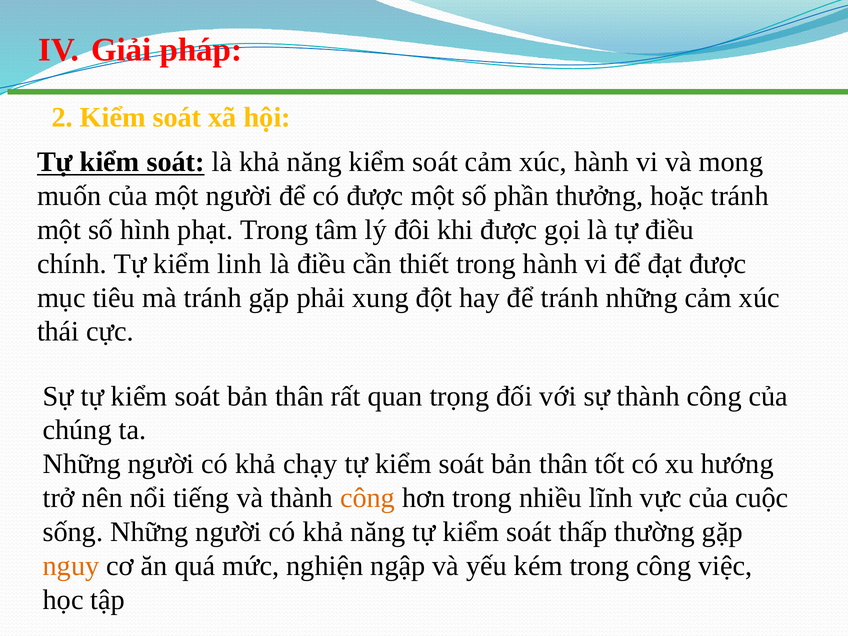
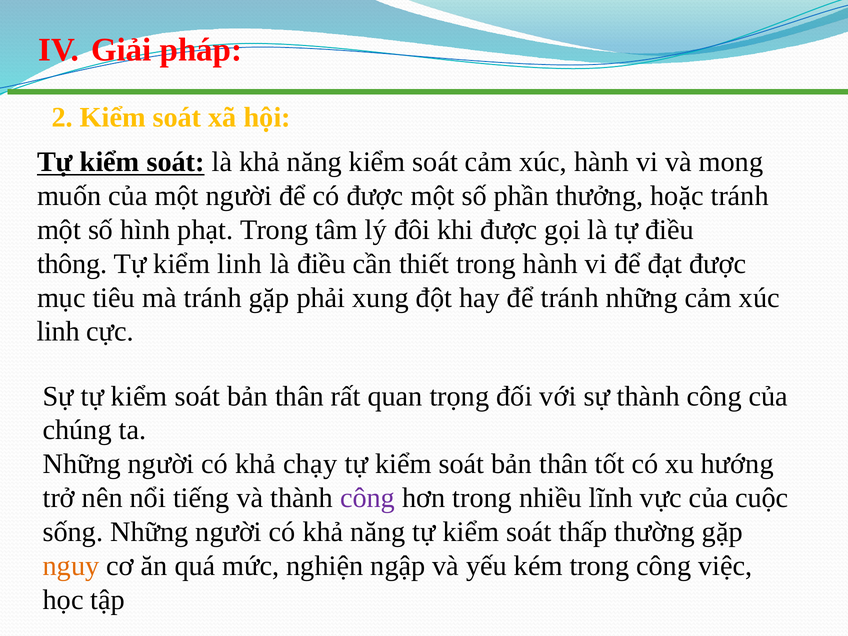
chính: chính -> thông
thái at (58, 332): thái -> linh
công at (368, 498) colour: orange -> purple
